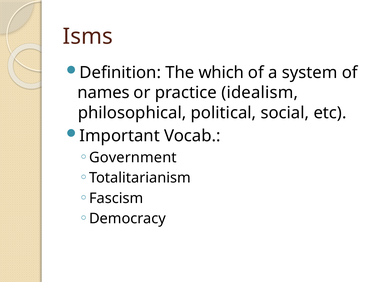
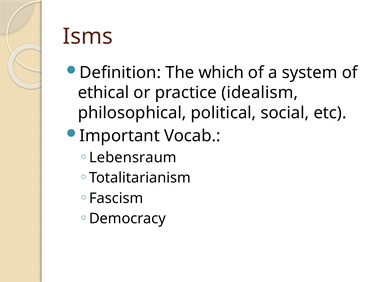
names: names -> ethical
Government: Government -> Lebensraum
